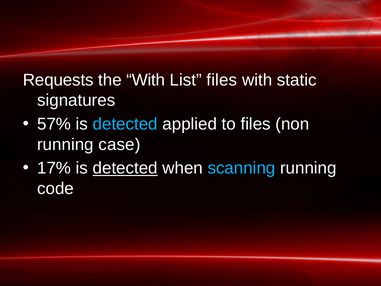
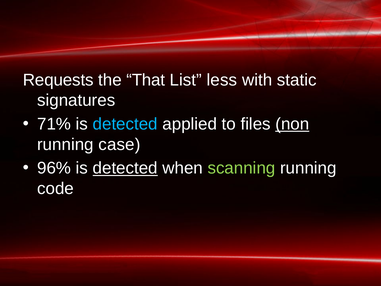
the With: With -> That
List files: files -> less
57%: 57% -> 71%
non underline: none -> present
17%: 17% -> 96%
scanning colour: light blue -> light green
